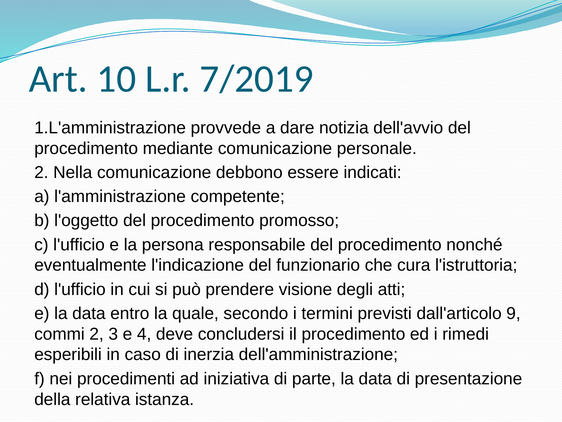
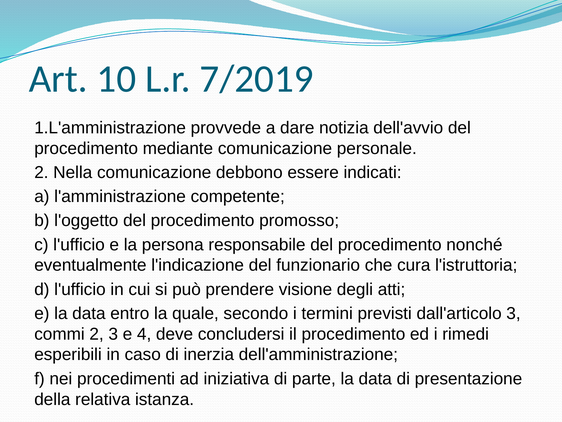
dall'articolo 9: 9 -> 3
